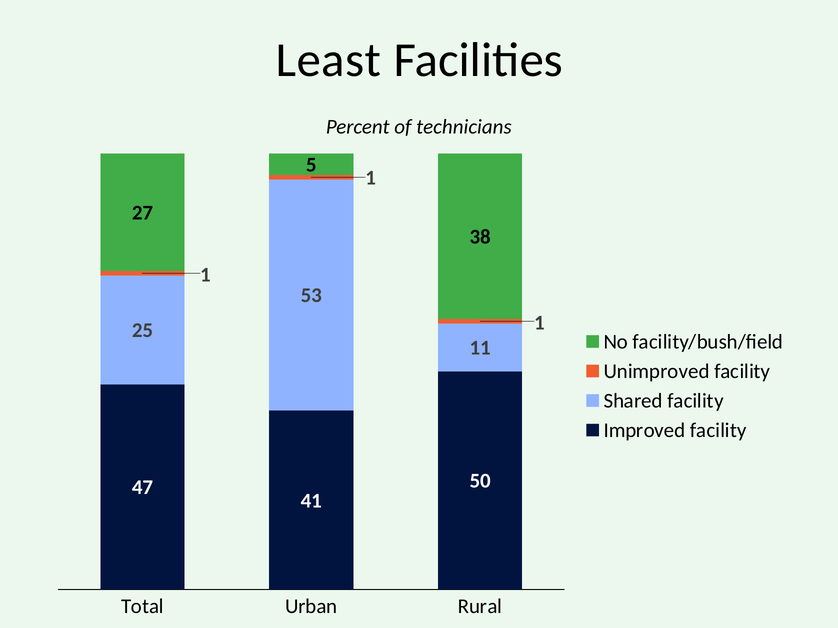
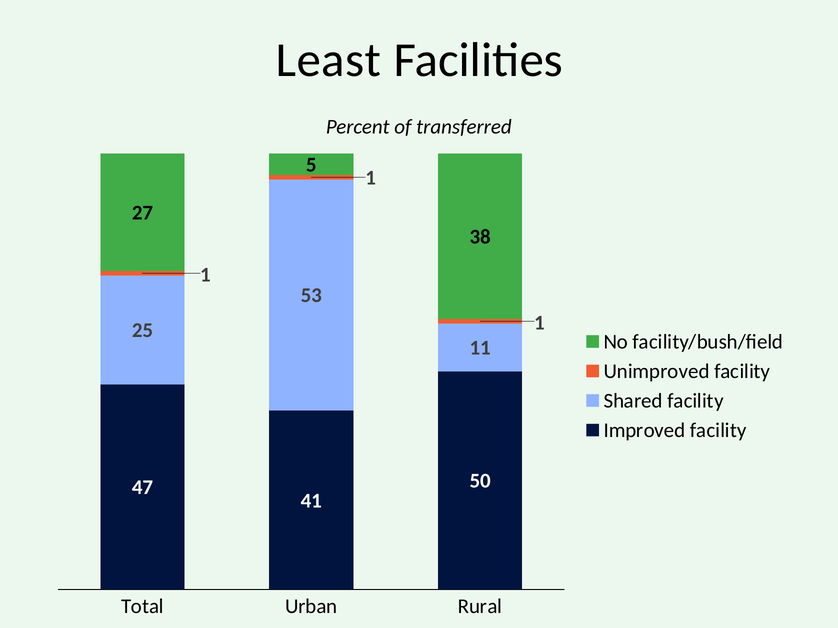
technicians: technicians -> transferred
